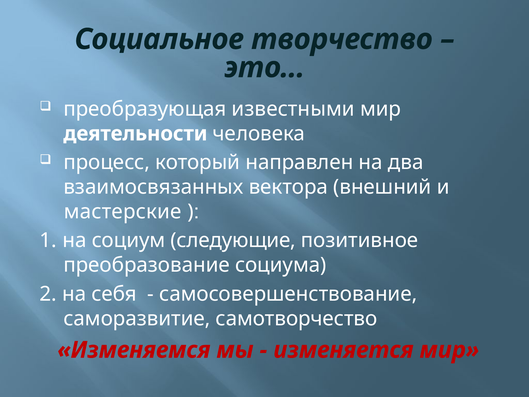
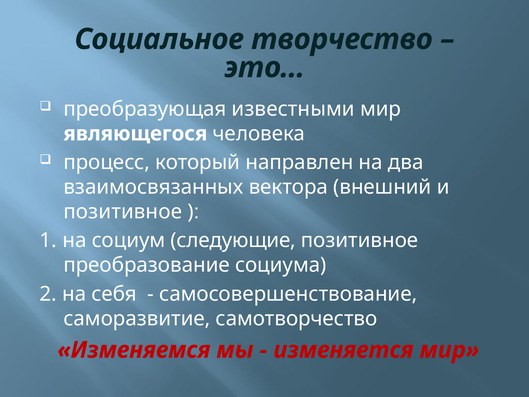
деятельности: деятельности -> являющегося
мастерские at (123, 212): мастерские -> позитивное
